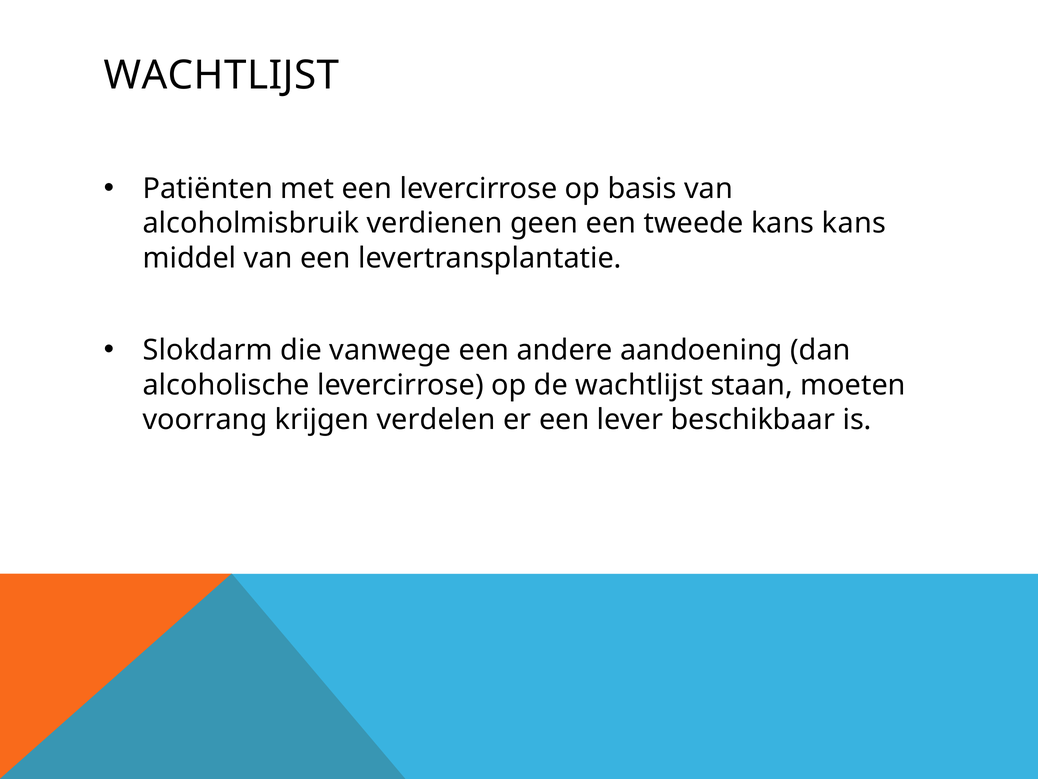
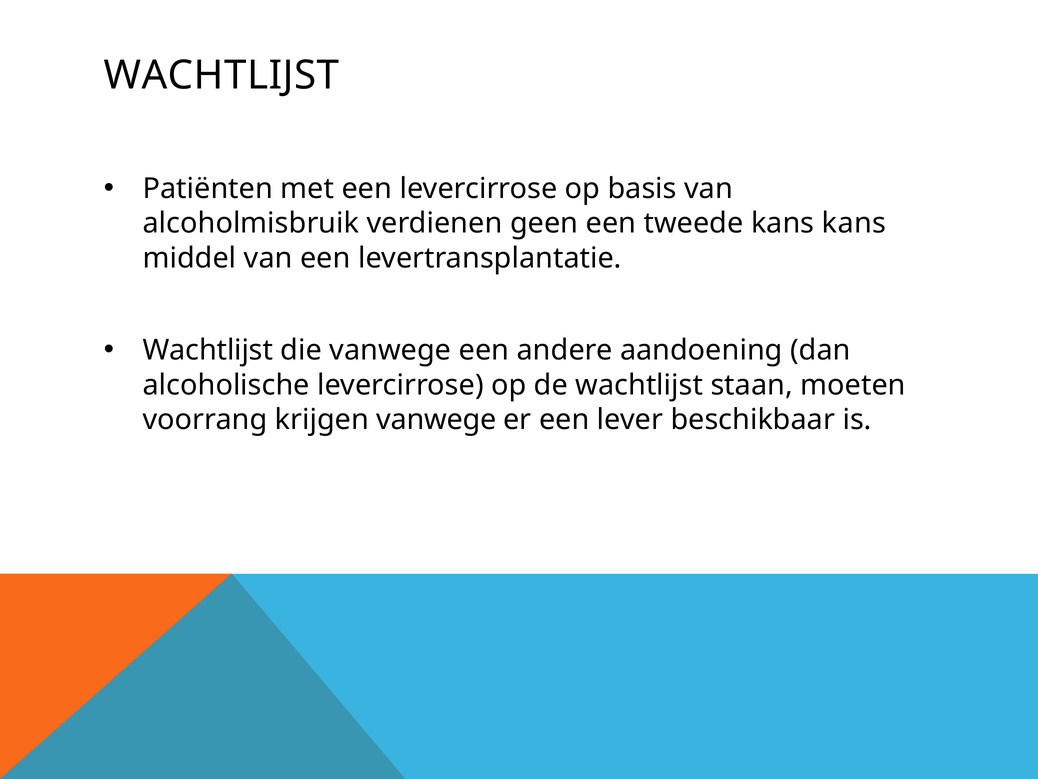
Slokdarm at (208, 350): Slokdarm -> Wachtlijst
krijgen verdelen: verdelen -> vanwege
